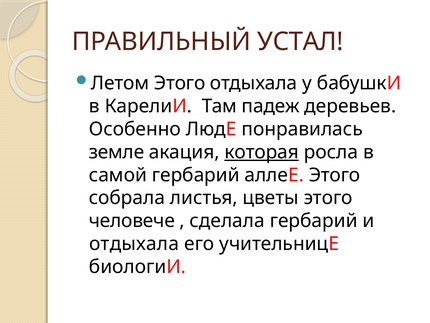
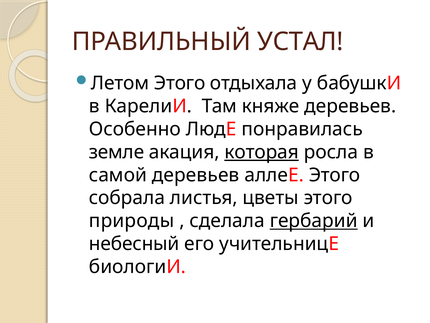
падеж: падеж -> княже
самой гербарий: гербарий -> деревьев
человече: человече -> природы
гербарий at (314, 221) underline: none -> present
отдыхала at (134, 244): отдыхала -> небесный
